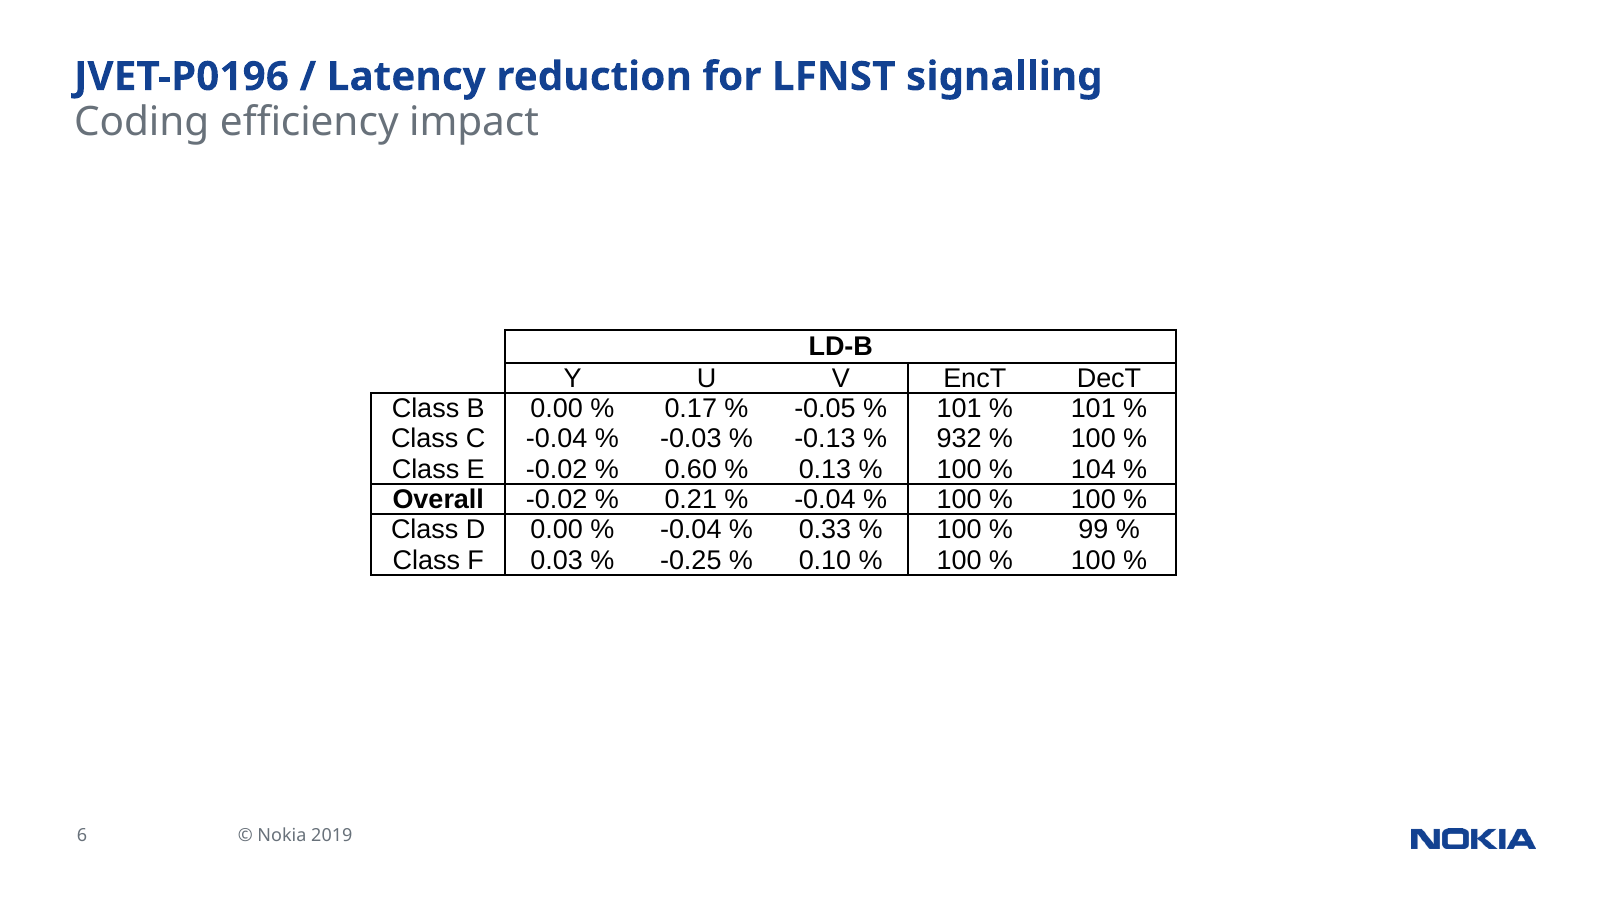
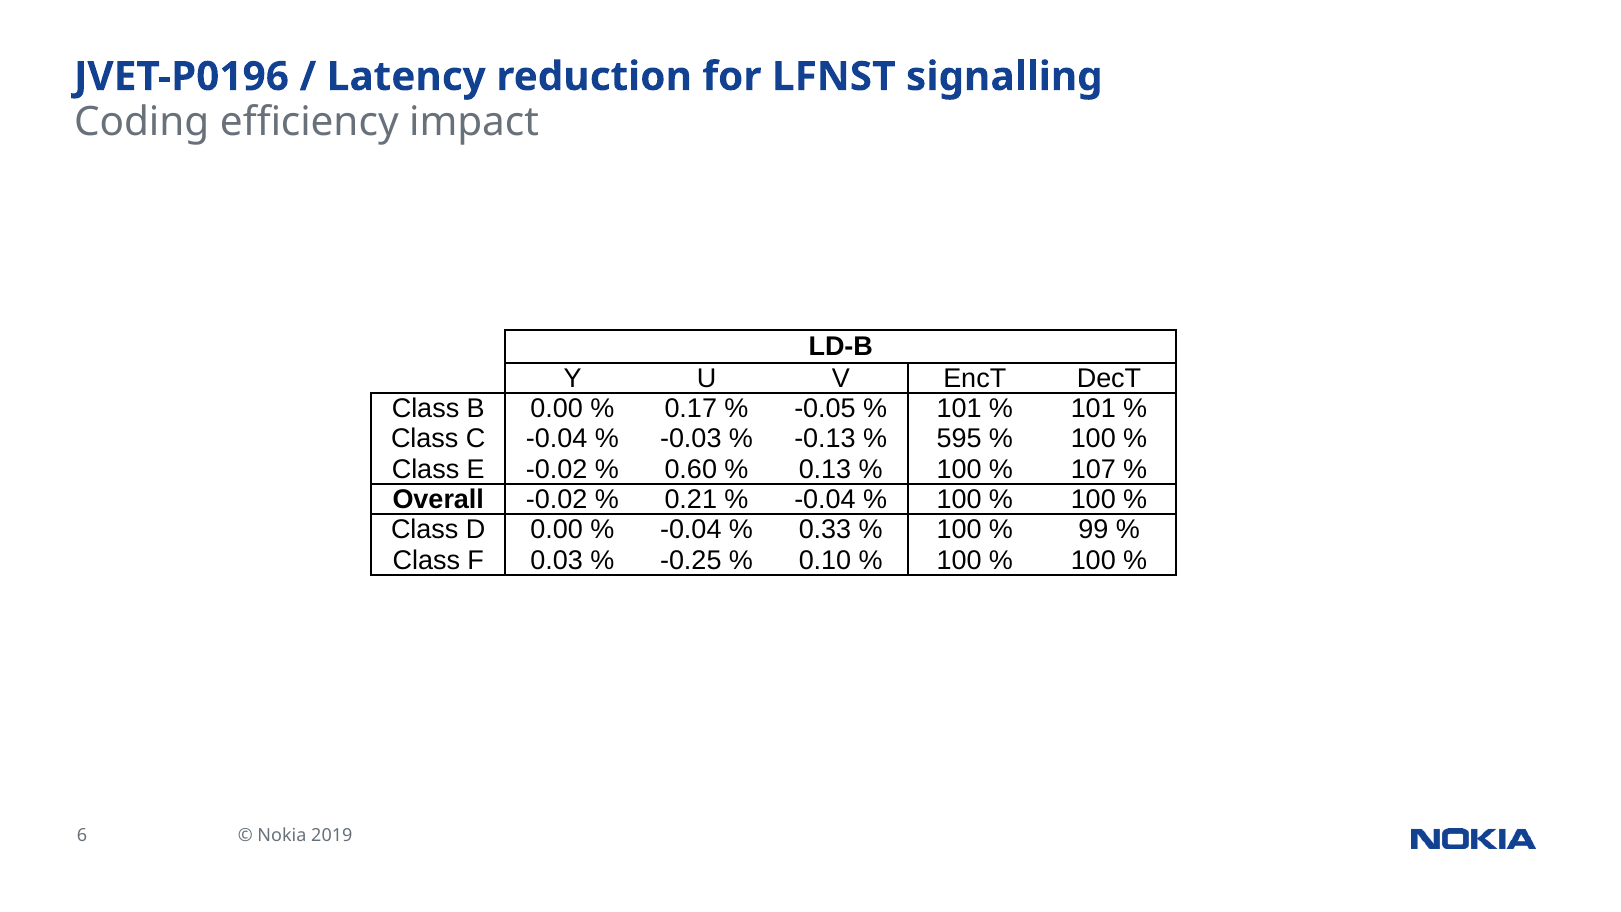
932: 932 -> 595
104: 104 -> 107
